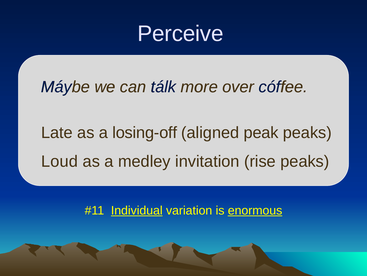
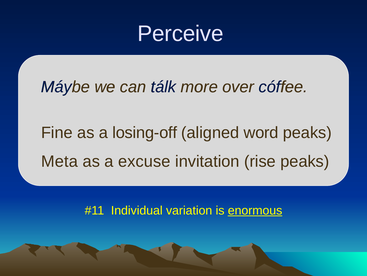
Late: Late -> Fine
peak: peak -> word
Loud: Loud -> Meta
medley: medley -> excuse
Individual underline: present -> none
